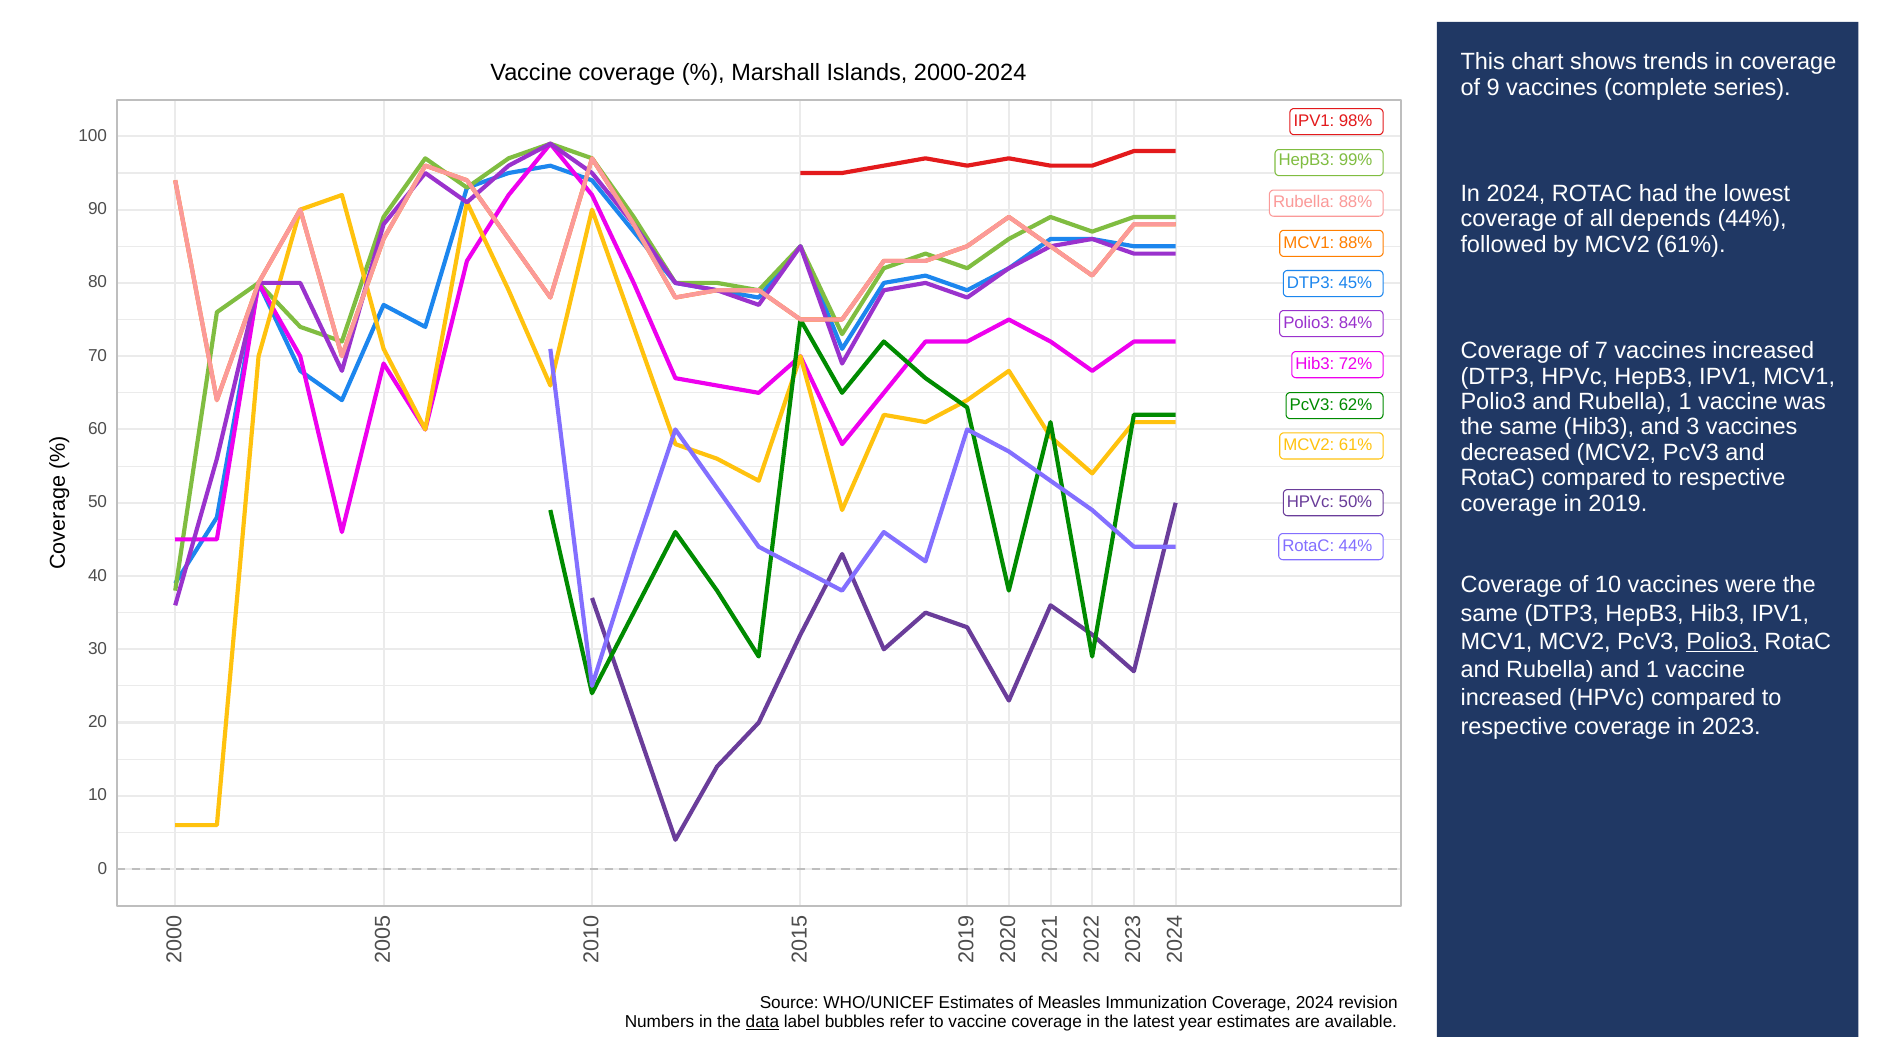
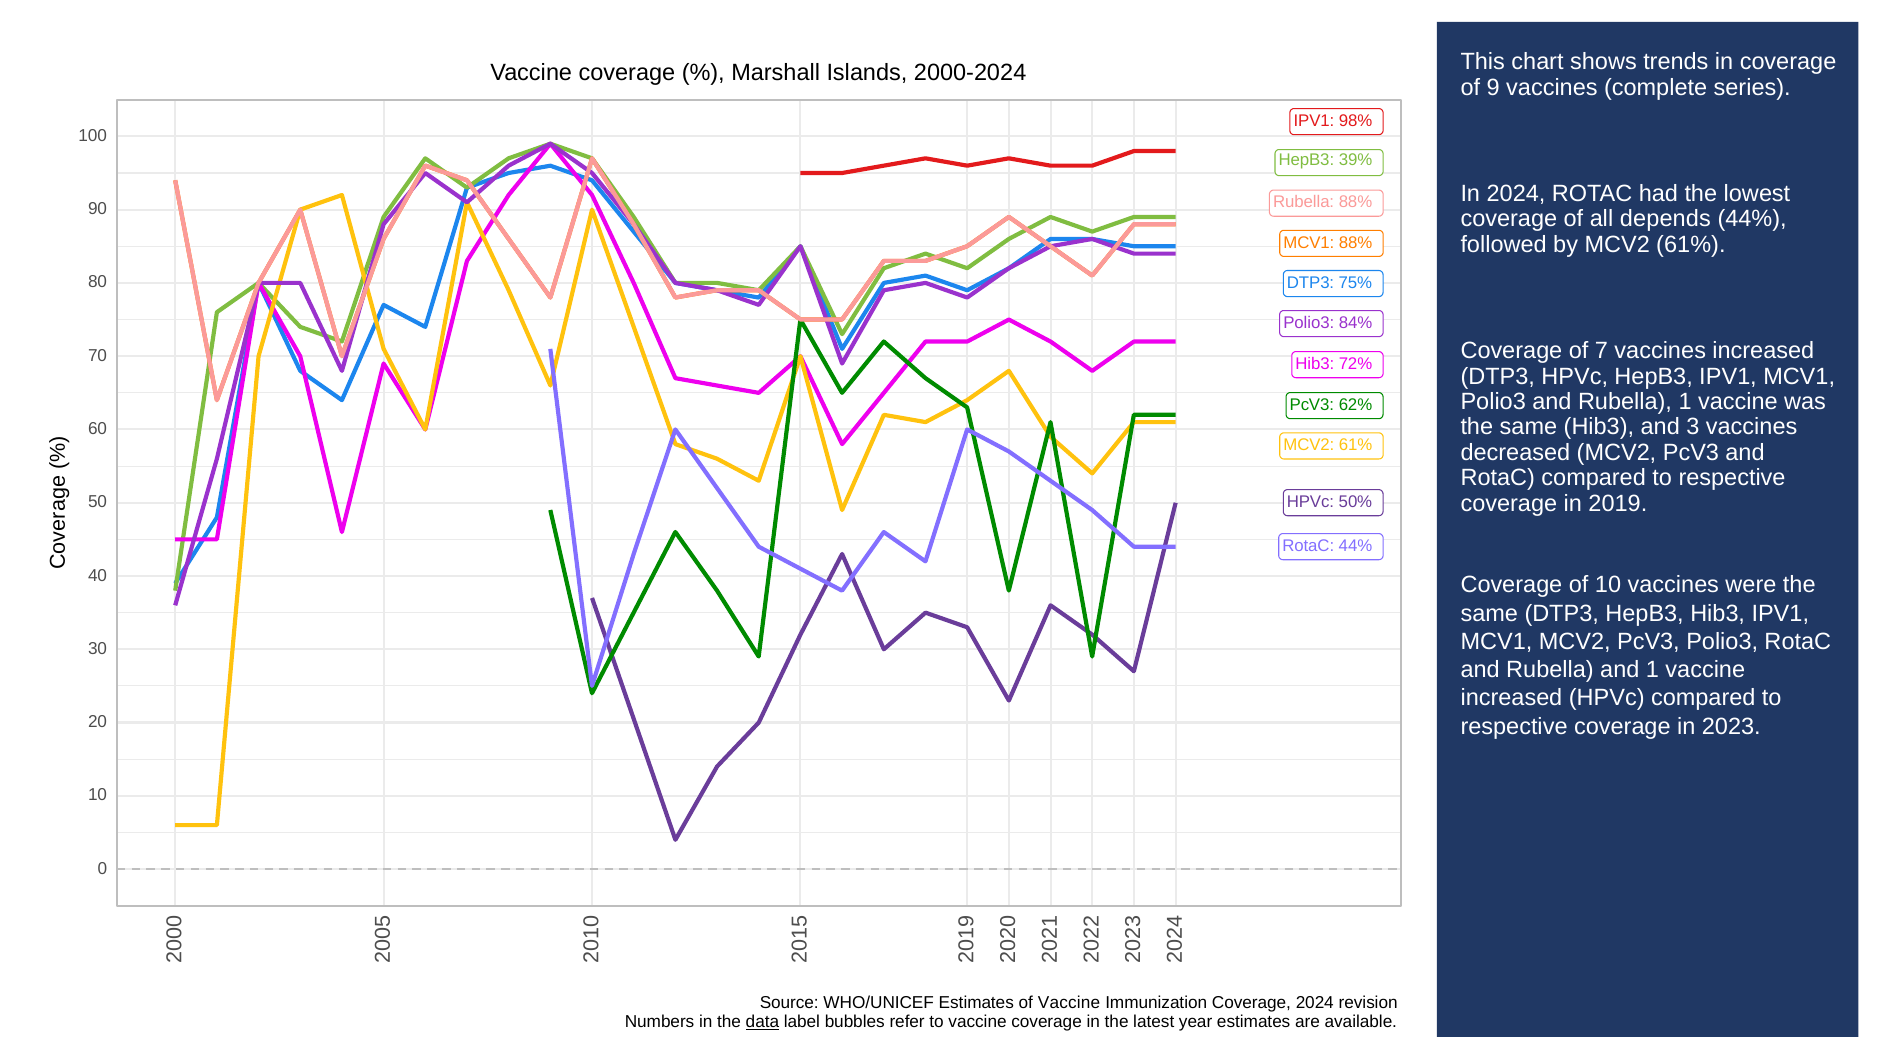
99%: 99% -> 39%
45%: 45% -> 75%
Polio3 at (1722, 641) underline: present -> none
of Measles: Measles -> Vaccine
